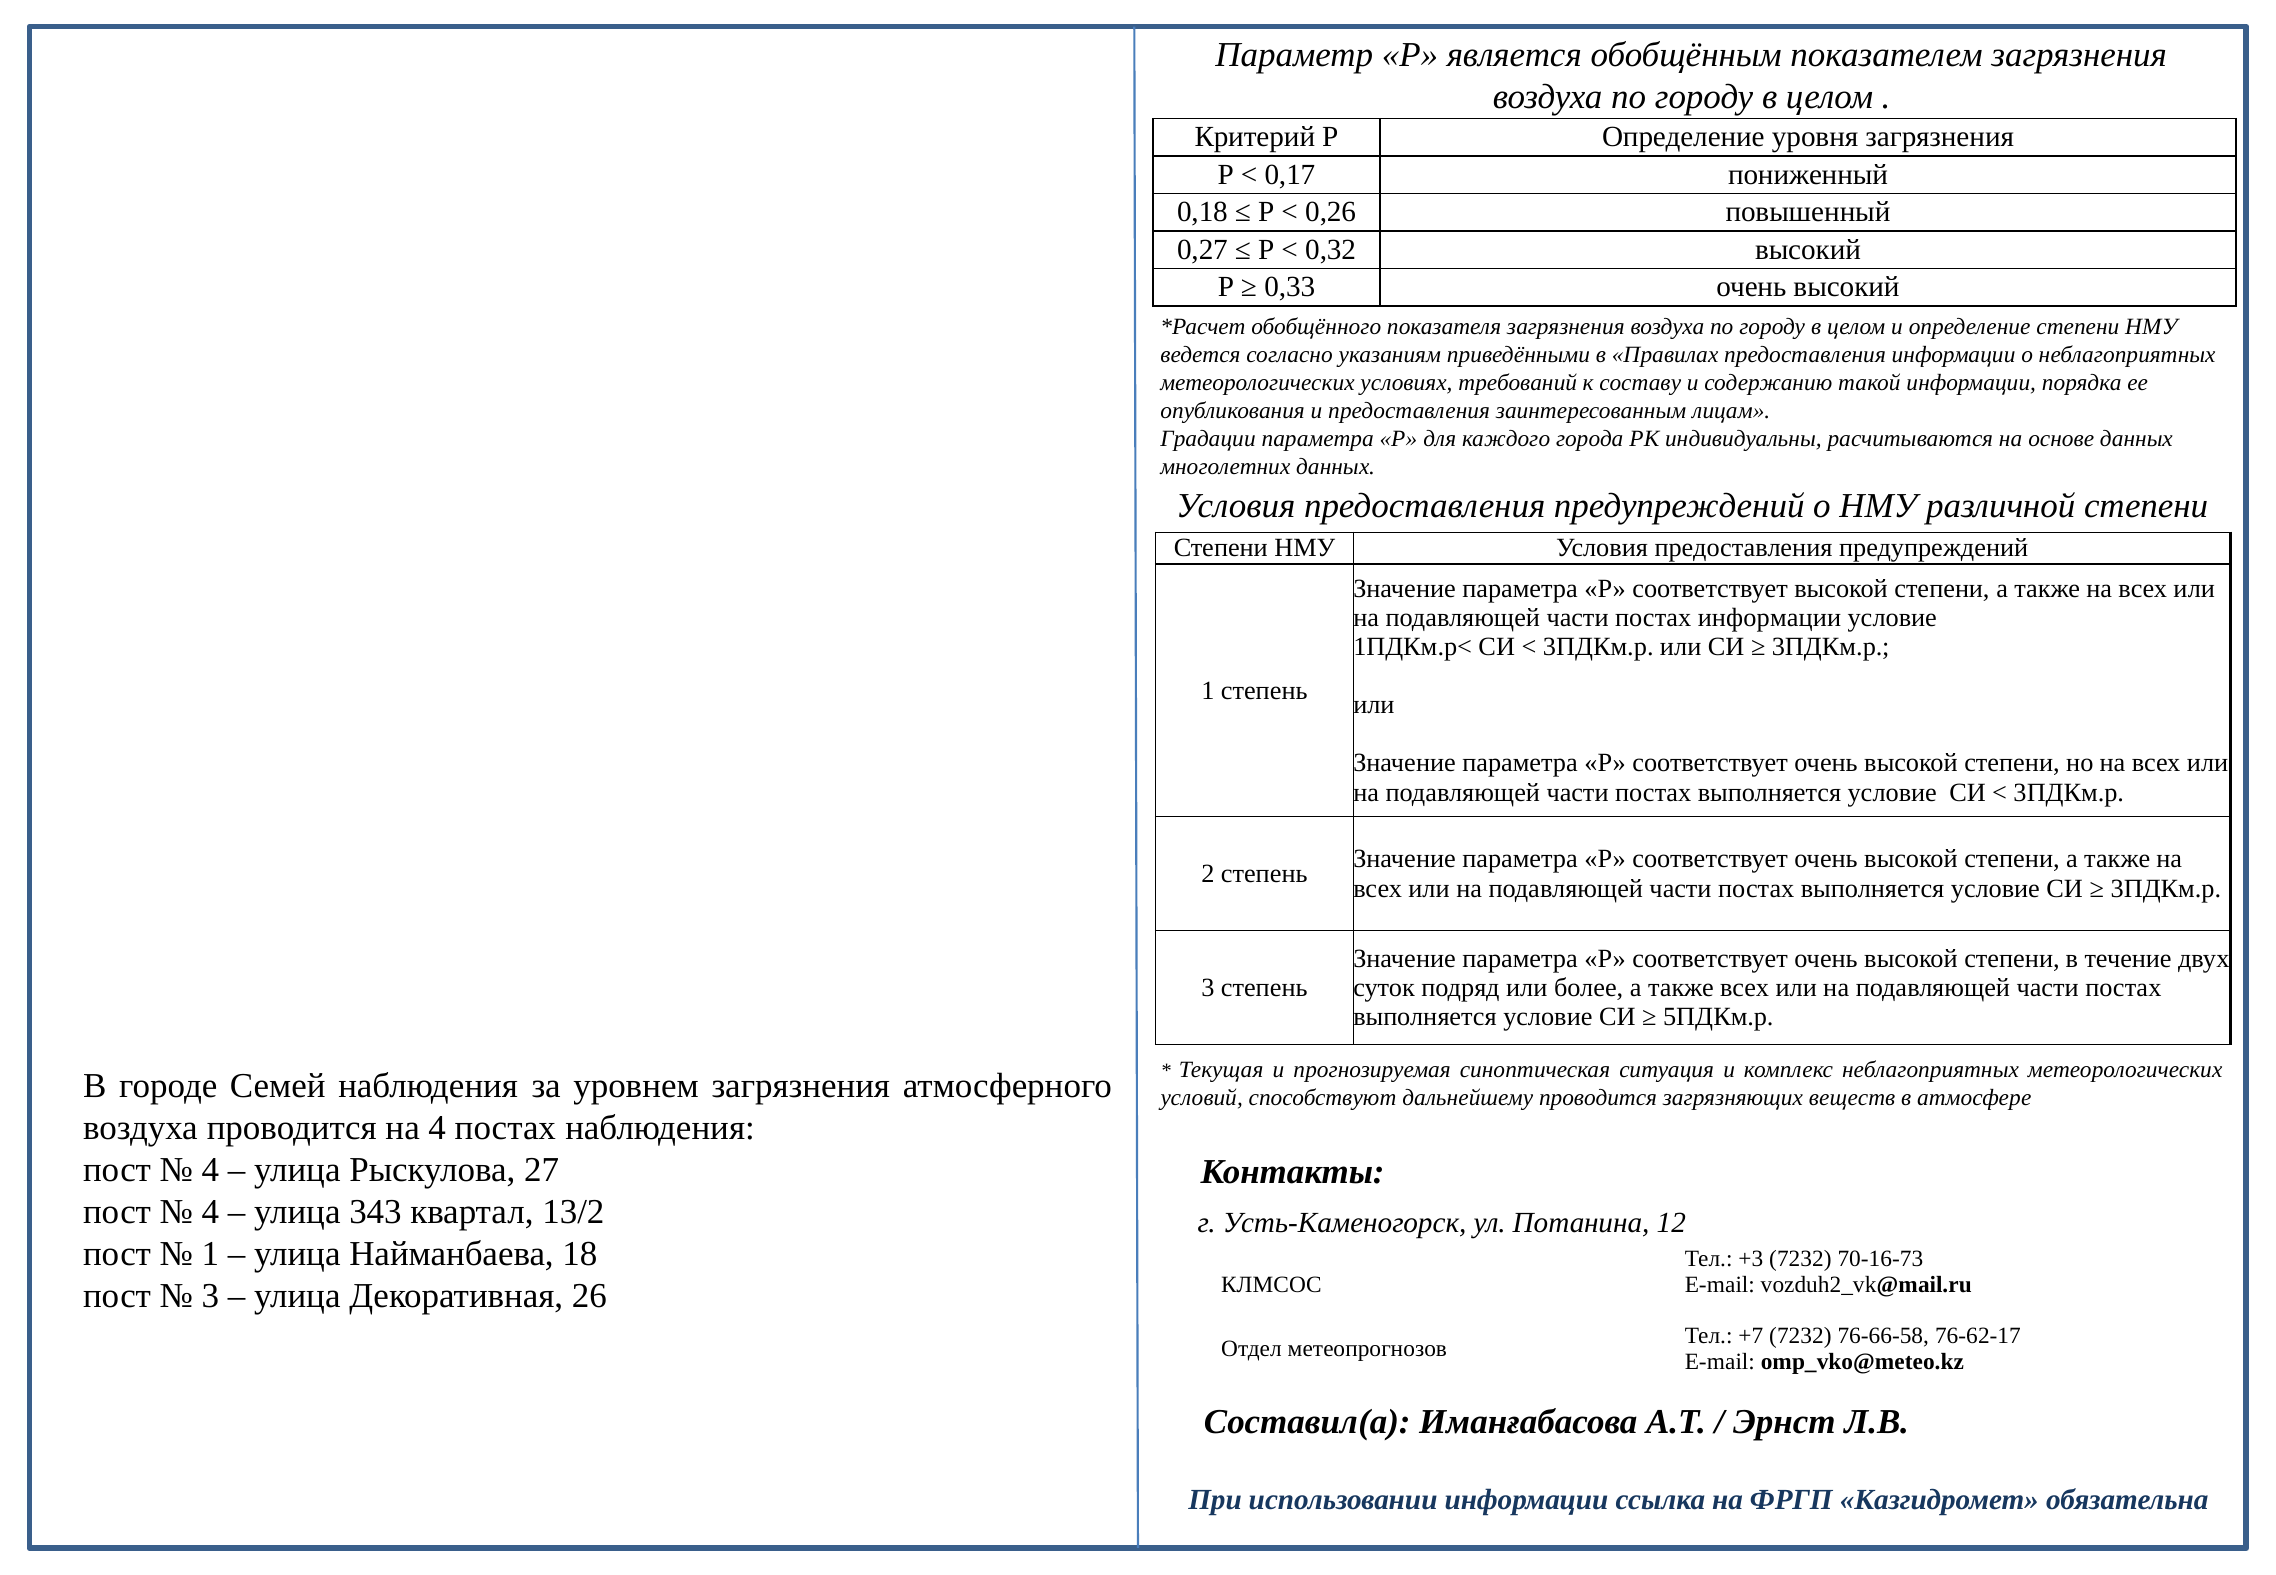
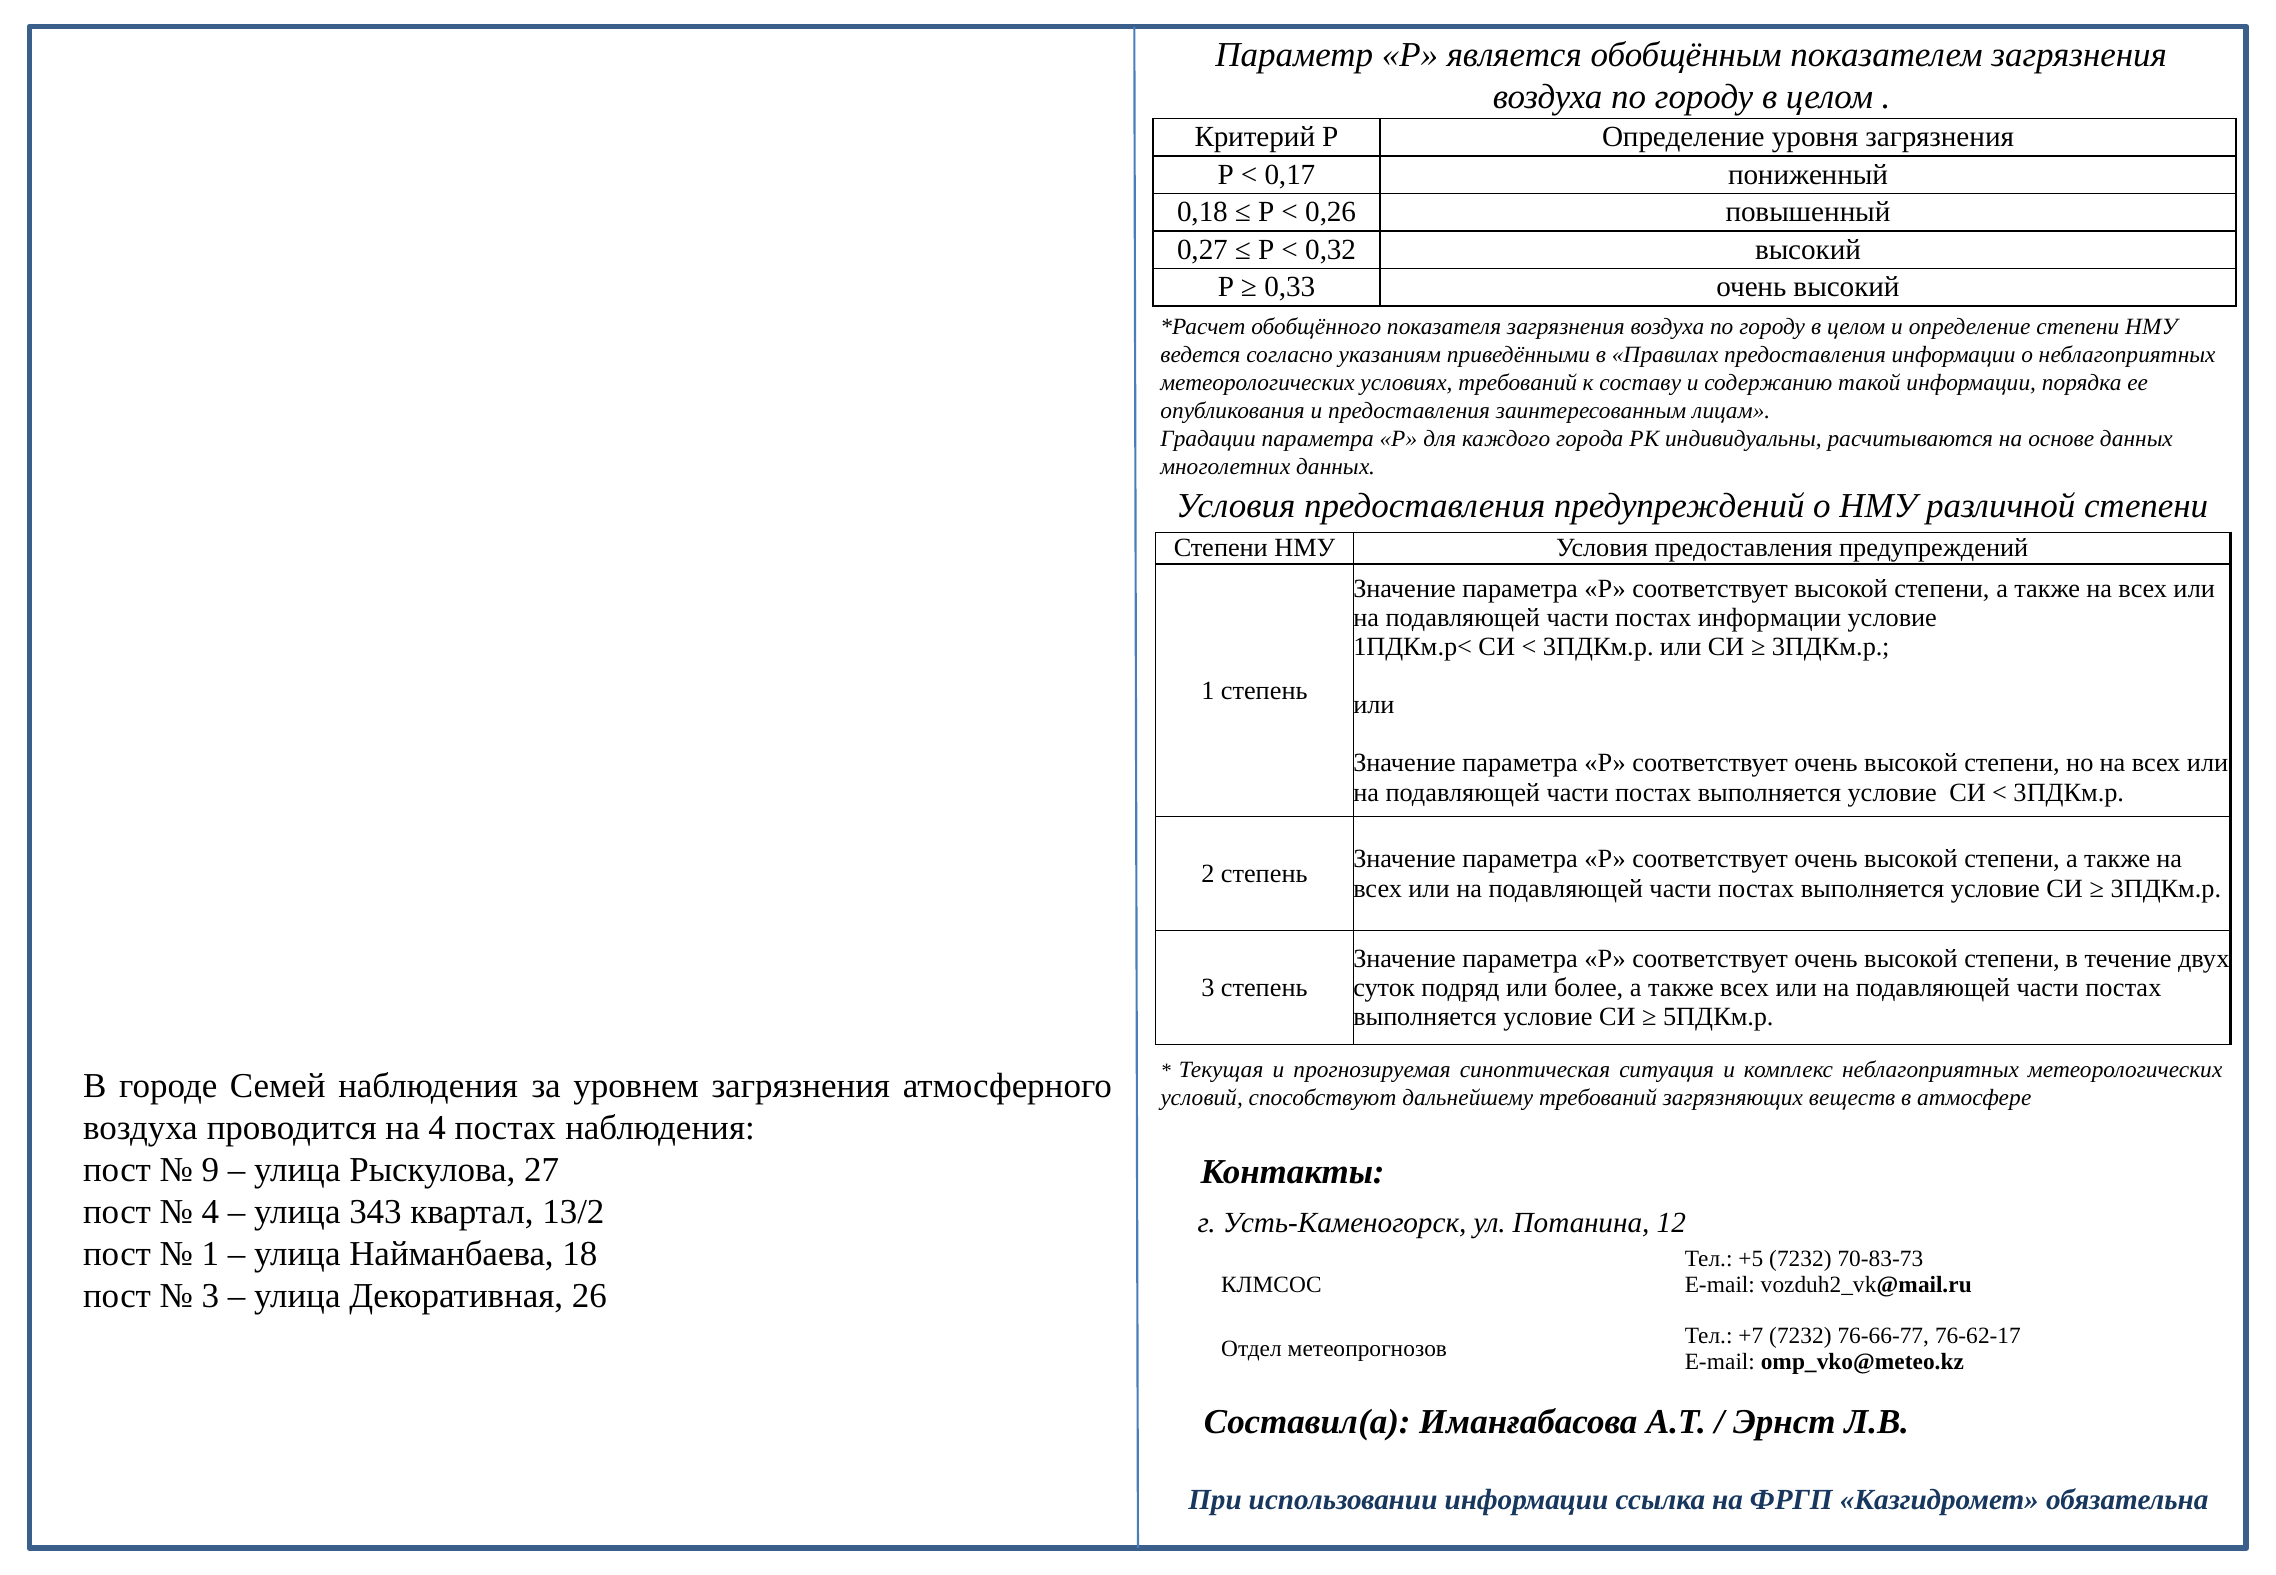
дальнейшему проводится: проводится -> требований
4 at (210, 1171): 4 -> 9
+3: +3 -> +5
70-16-73: 70-16-73 -> 70-83-73
76-66-58: 76-66-58 -> 76-66-77
